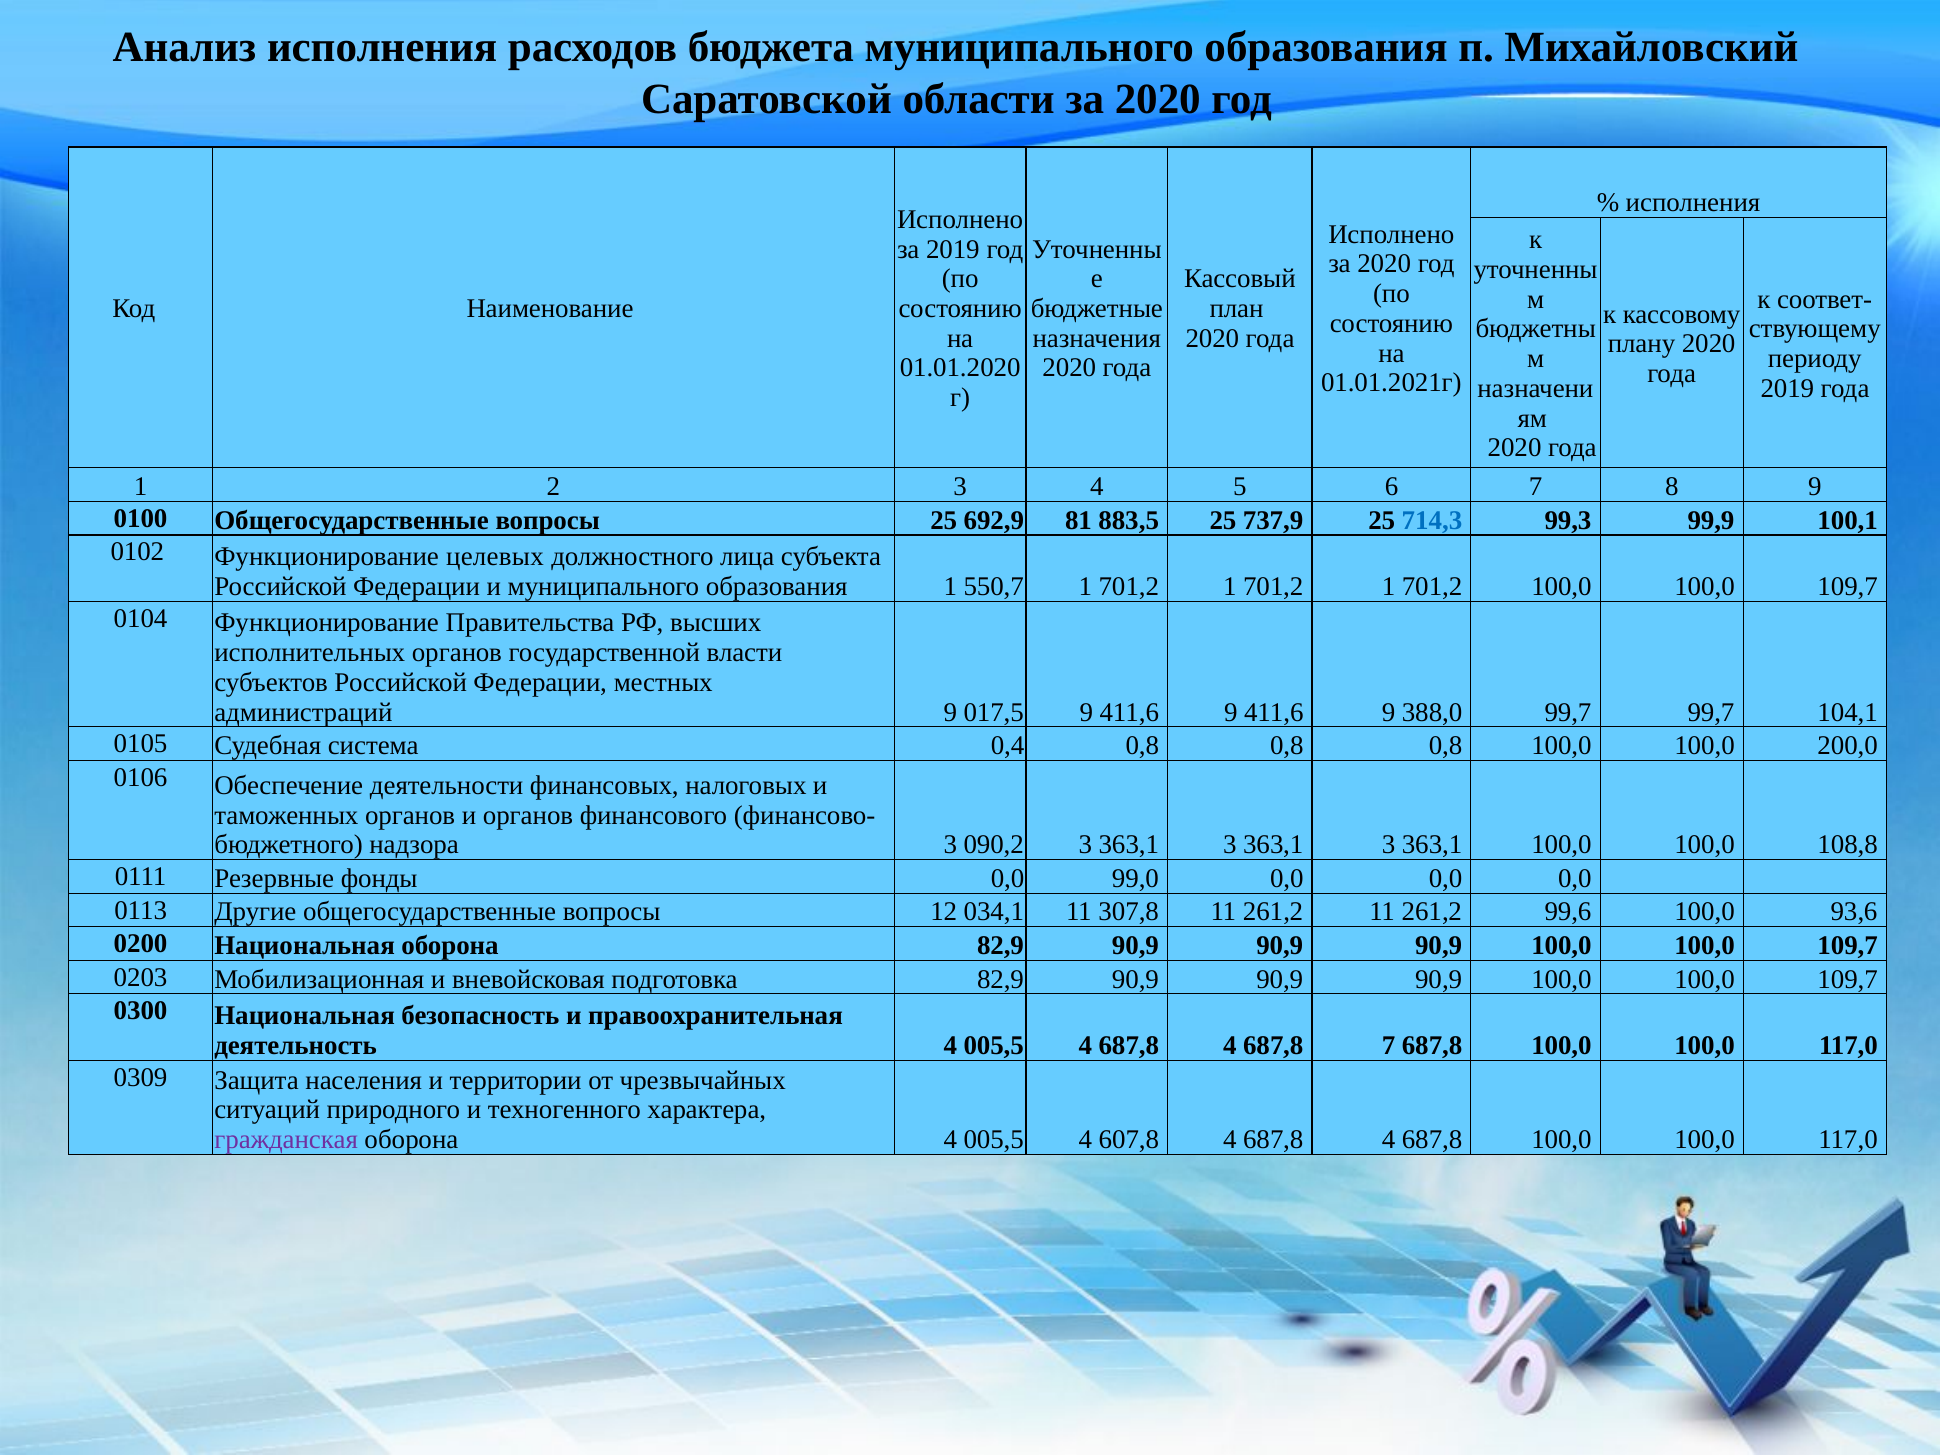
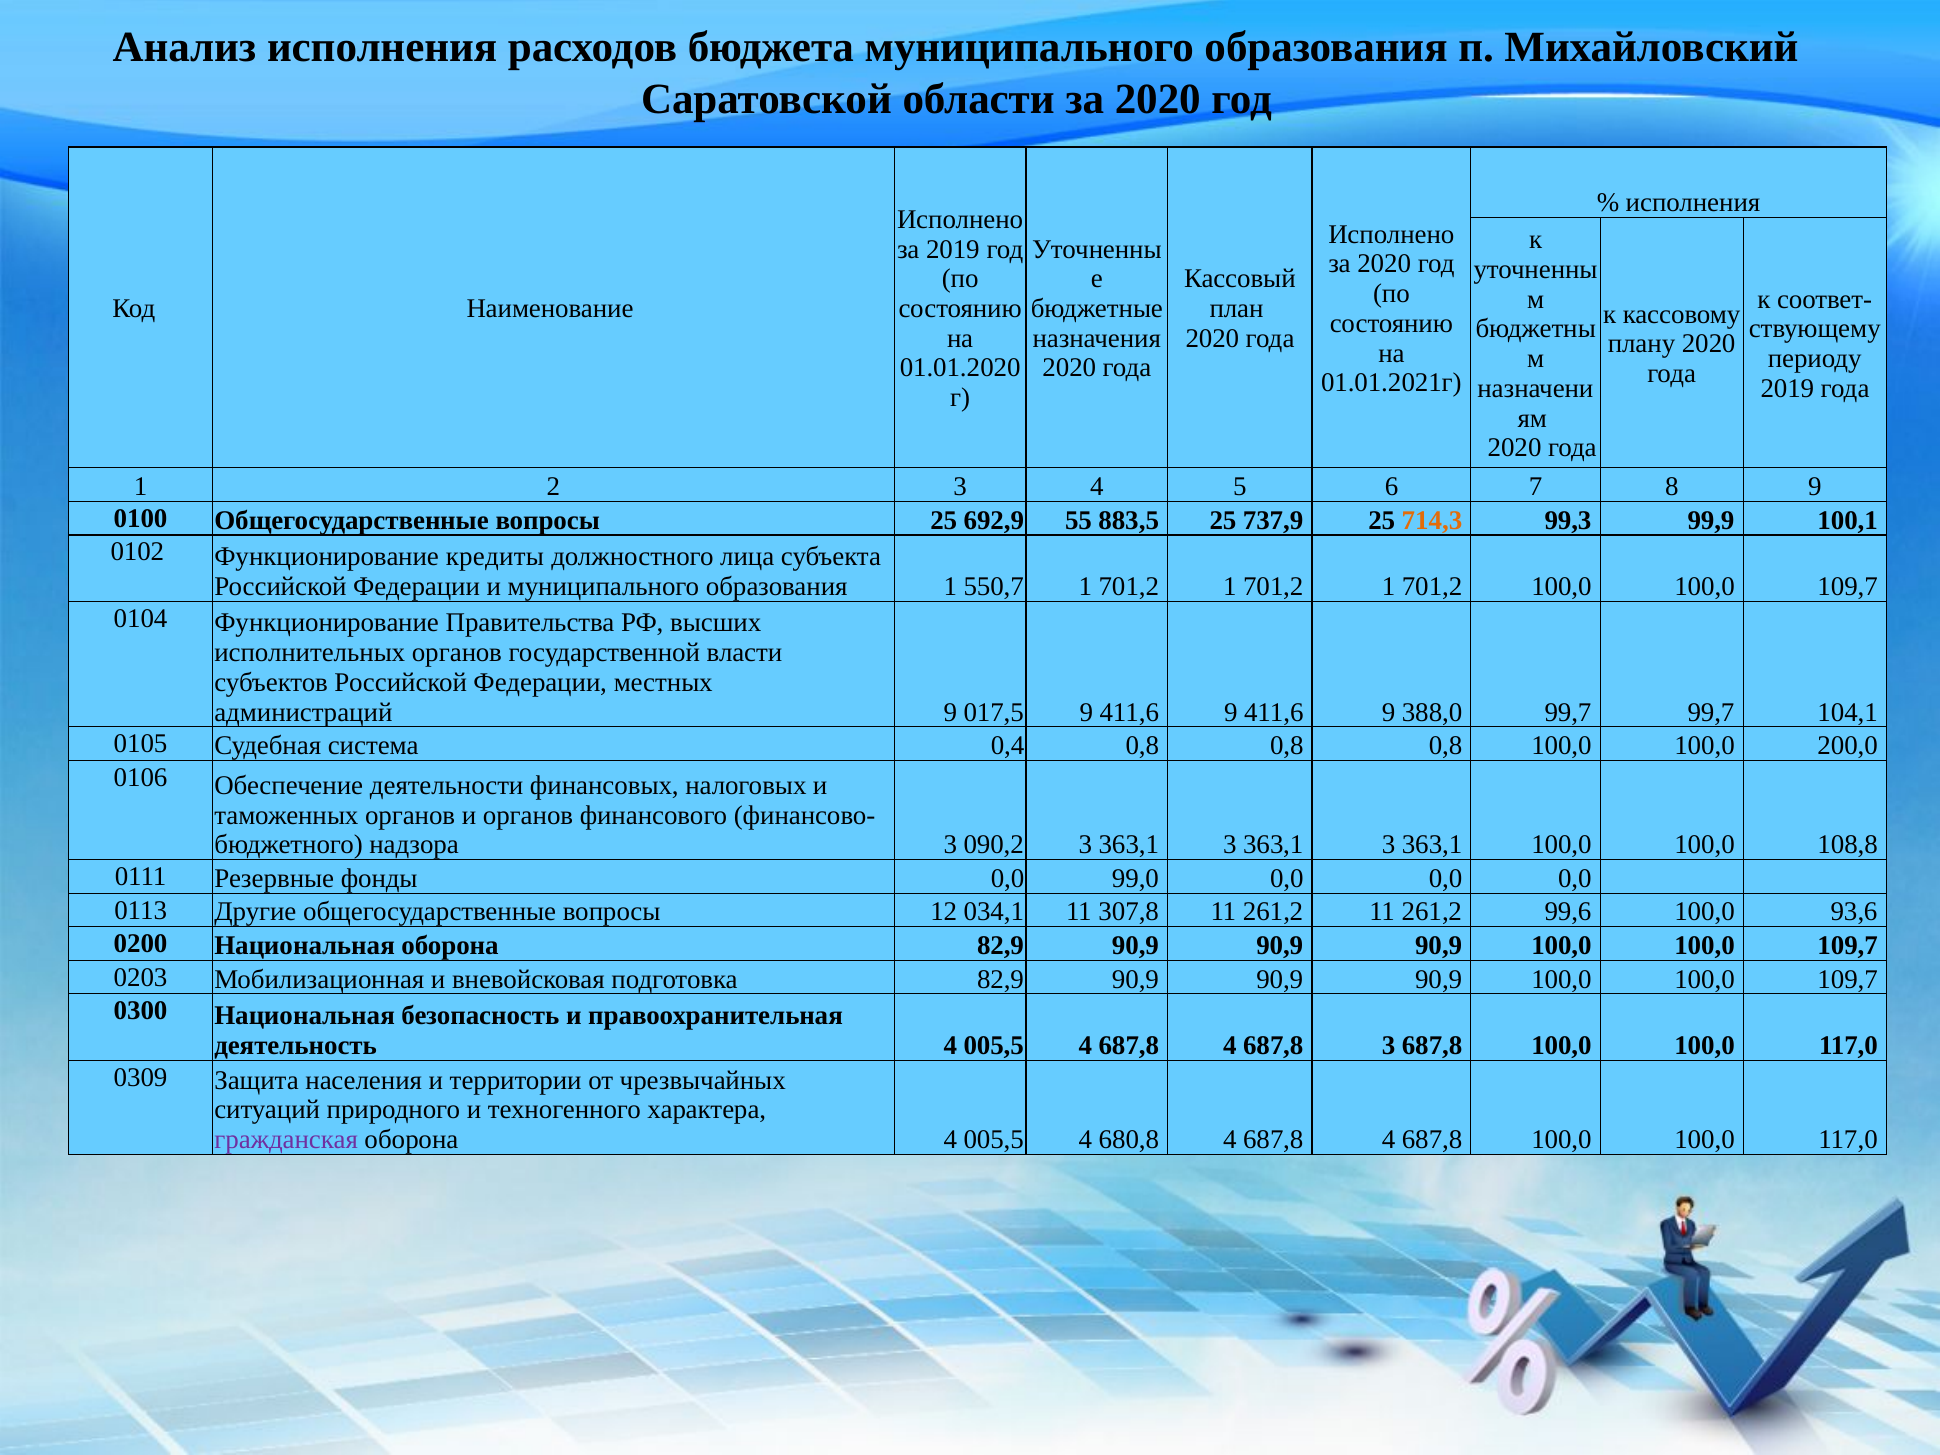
81: 81 -> 55
714,3 colour: blue -> orange
целевых: целевых -> кредиты
687,8 7: 7 -> 3
607,8: 607,8 -> 680,8
